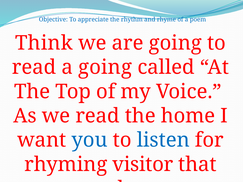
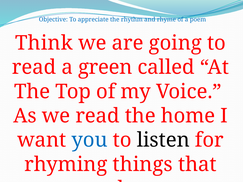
a going: going -> green
listen colour: blue -> black
visitor: visitor -> things
